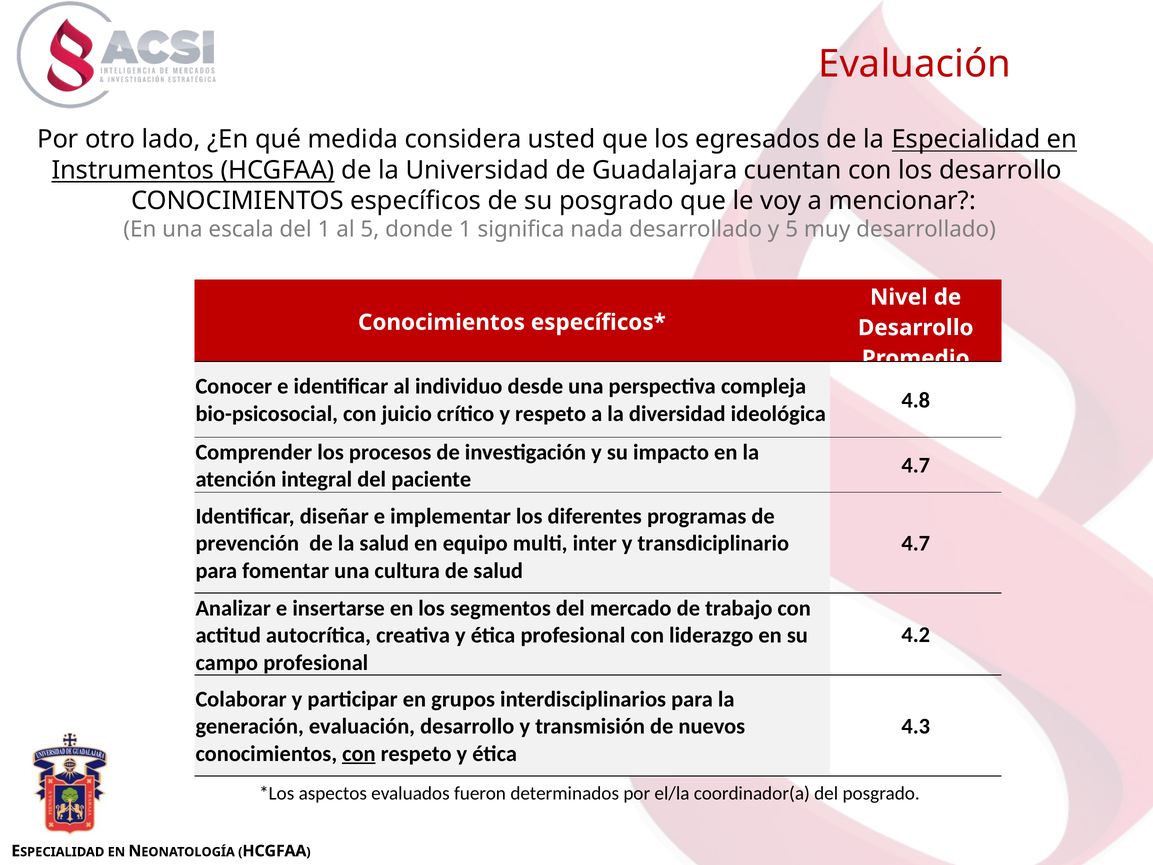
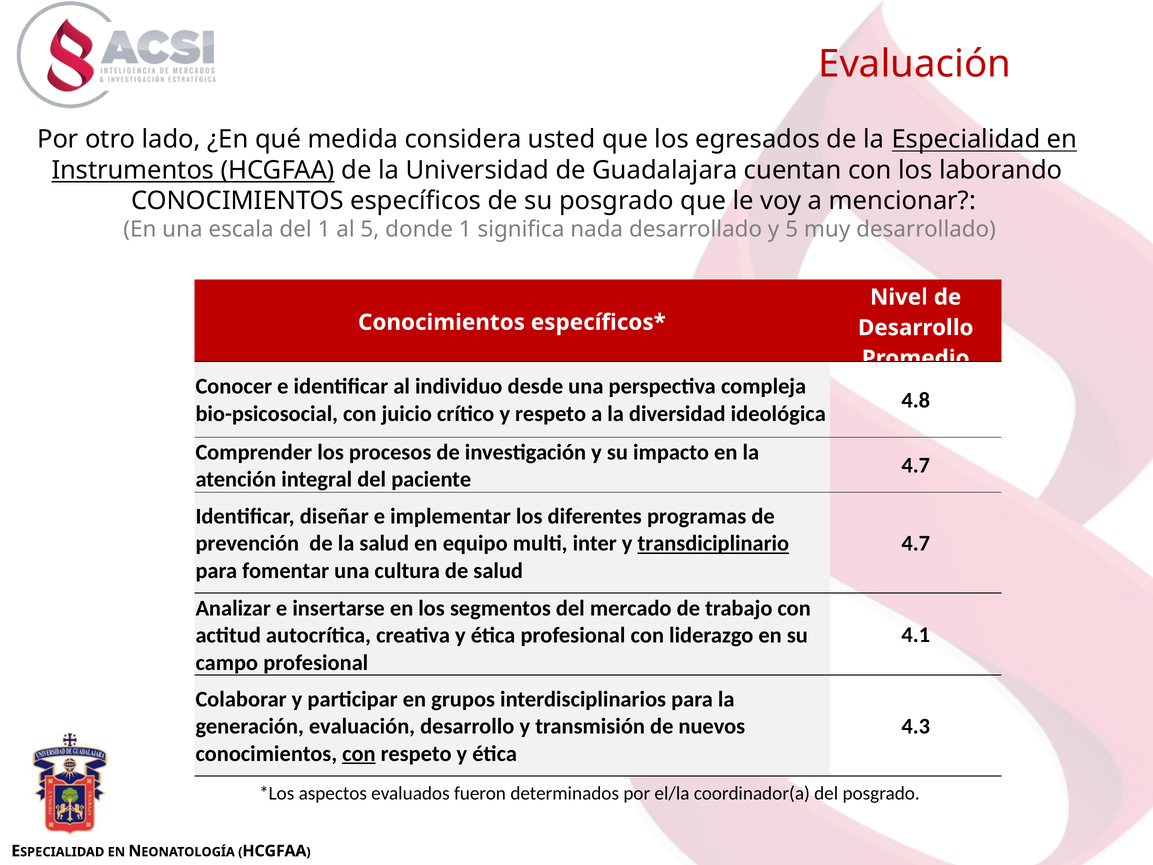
los desarrollo: desarrollo -> laborando
transdiciplinario underline: none -> present
4.2: 4.2 -> 4.1
